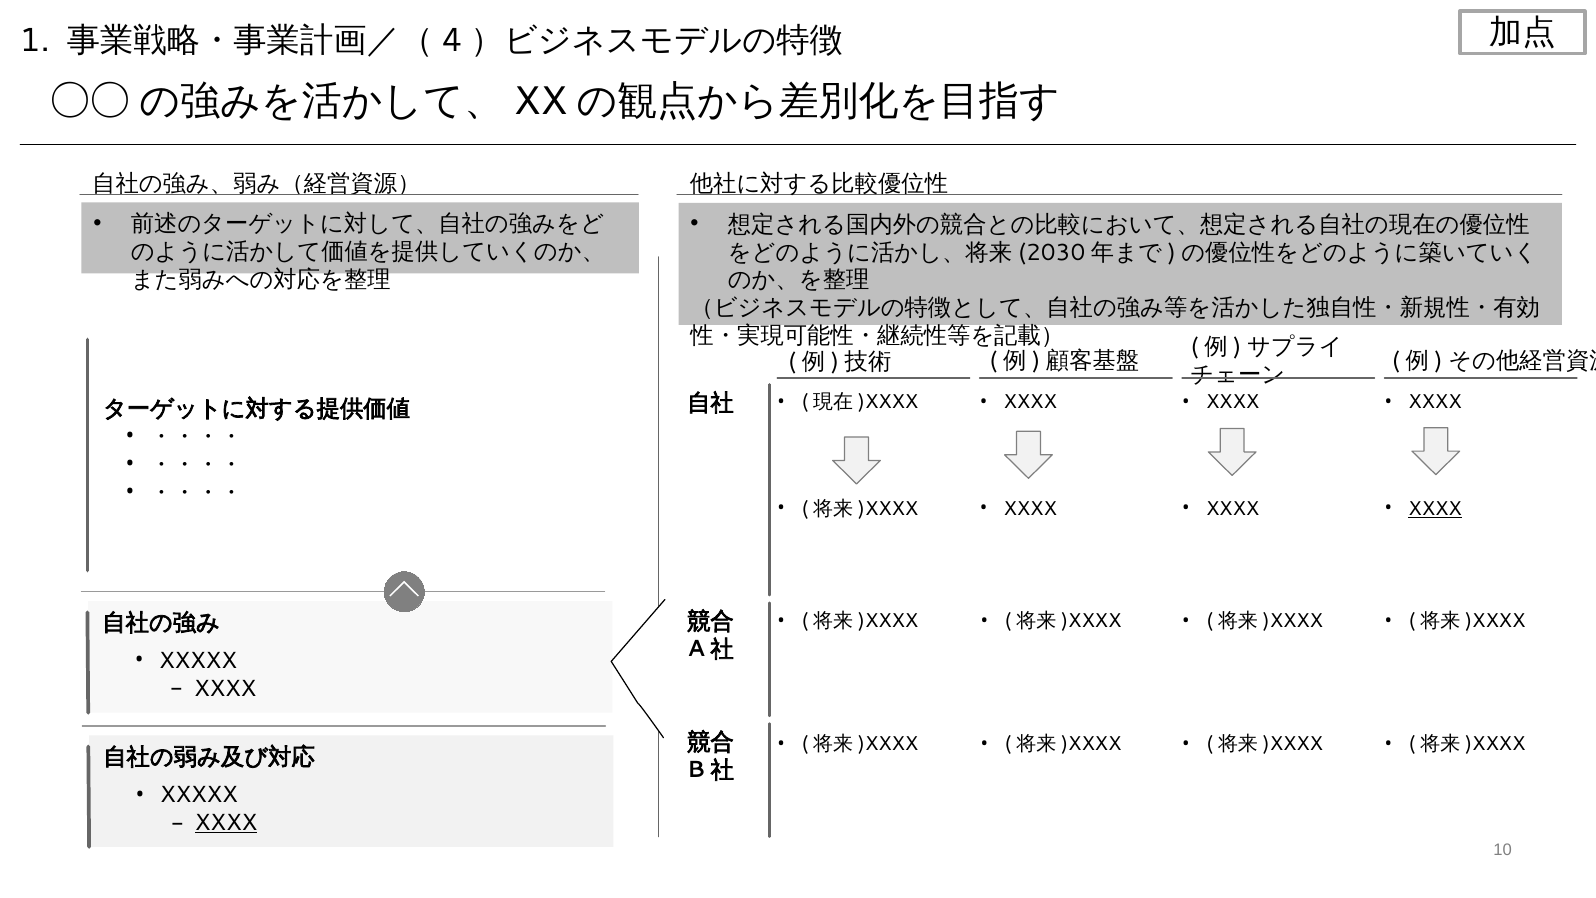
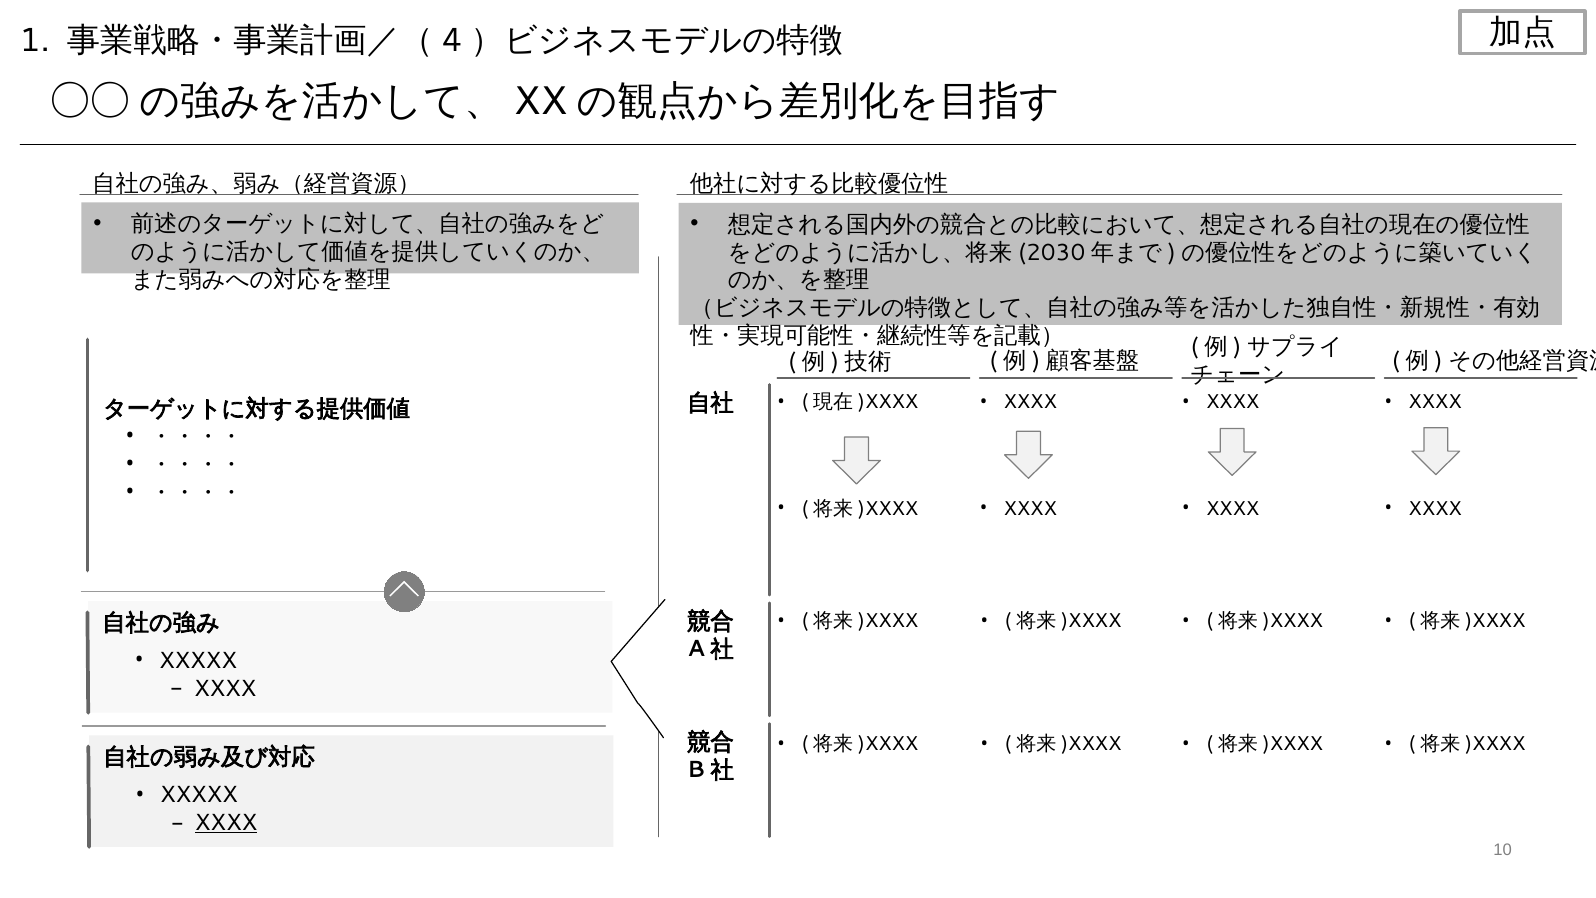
XXXX at (1435, 509) underline: present -> none
